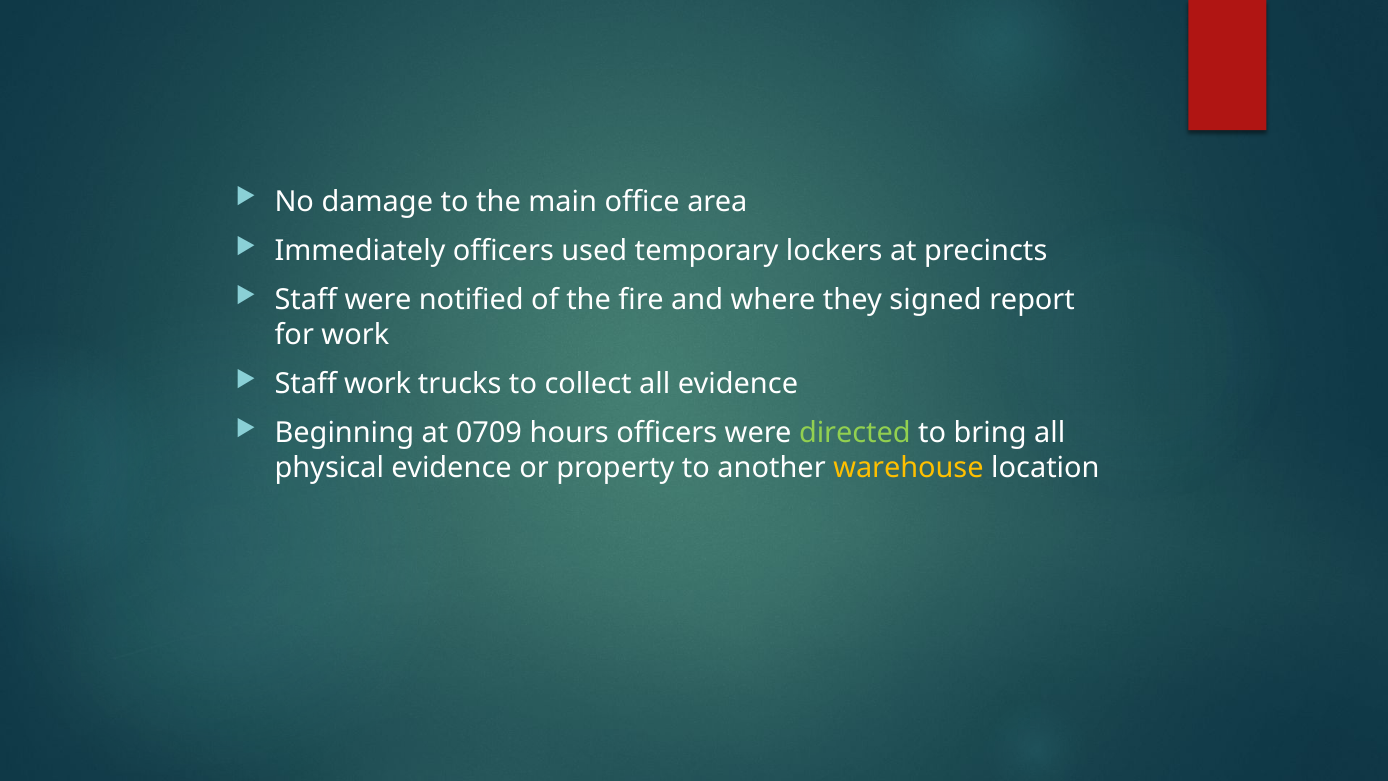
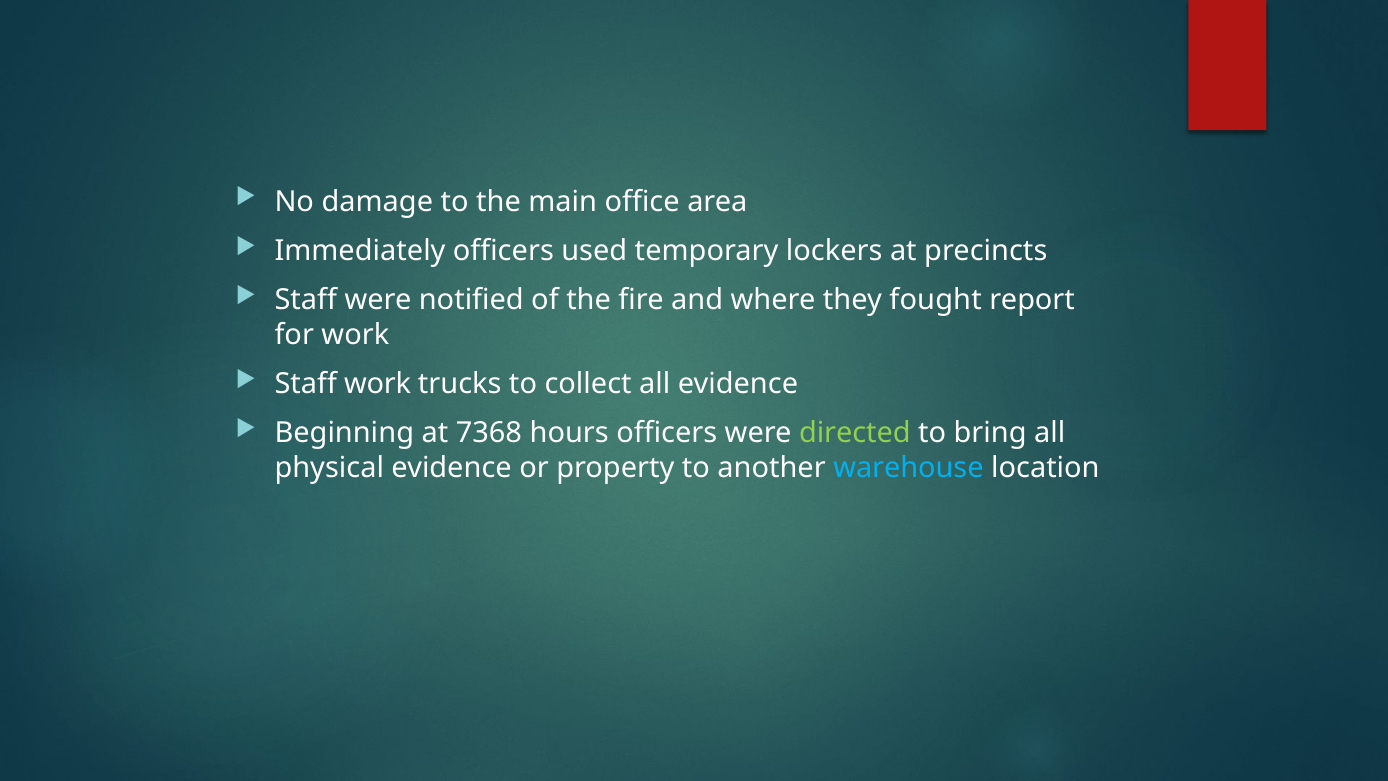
signed: signed -> fought
0709: 0709 -> 7368
warehouse colour: yellow -> light blue
